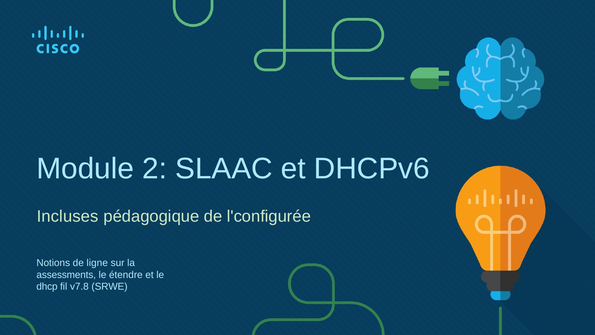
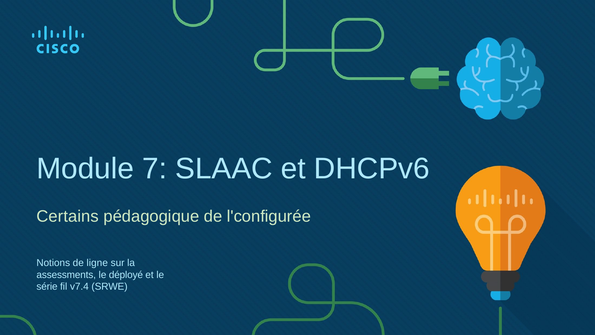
2: 2 -> 7
Incluses: Incluses -> Certains
étendre: étendre -> déployé
dhcp: dhcp -> série
v7.8: v7.8 -> v7.4
